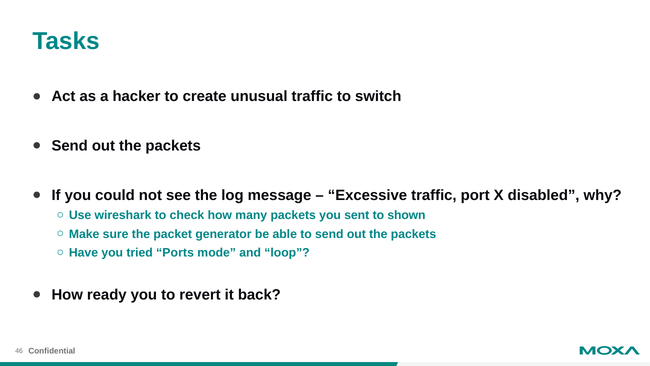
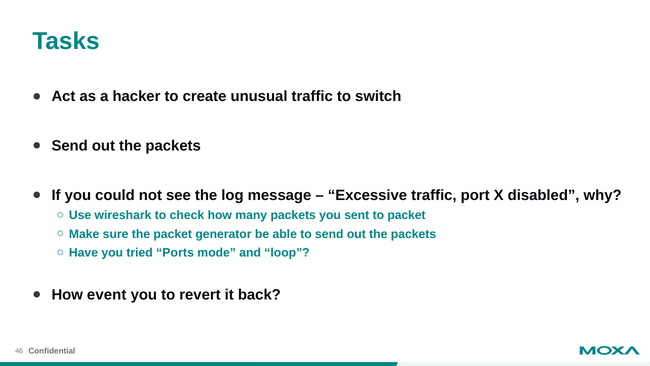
to shown: shown -> packet
ready: ready -> event
